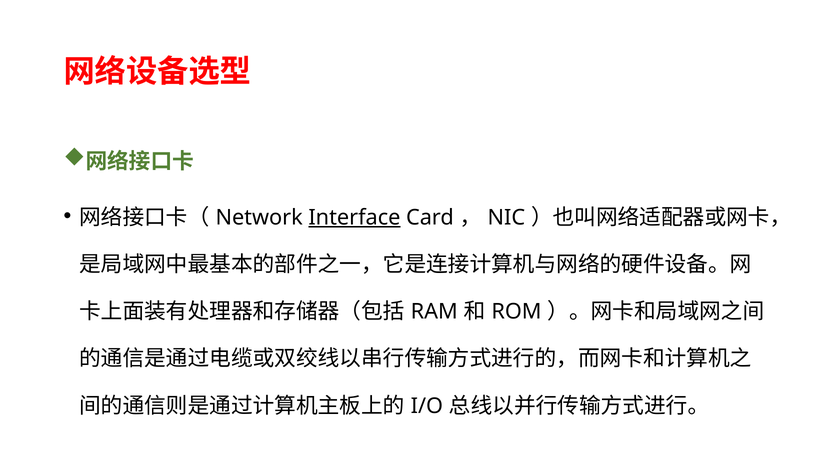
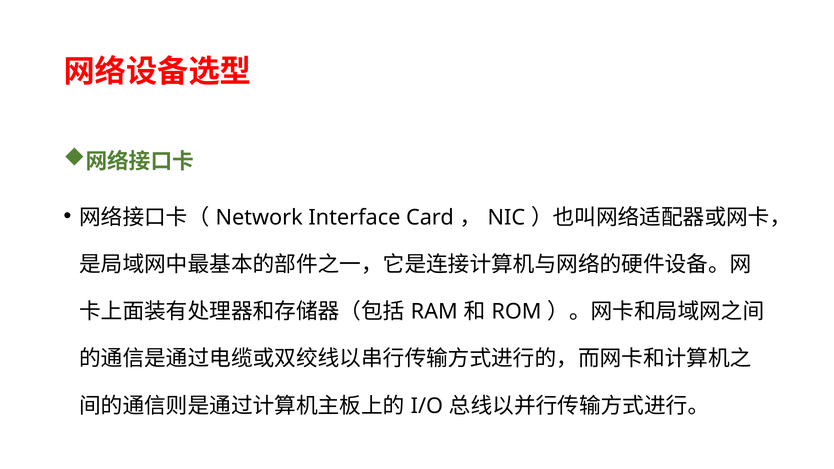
Interface underline: present -> none
